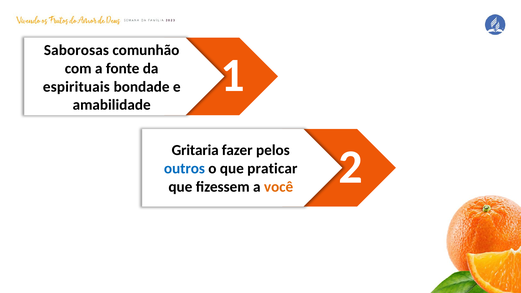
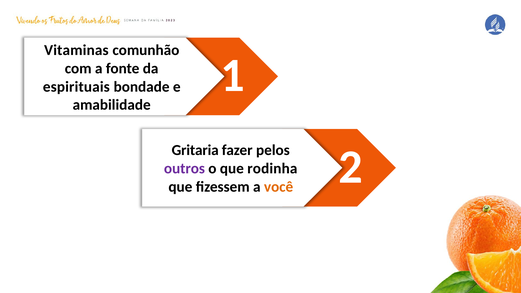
Saborosas: Saborosas -> Vitaminas
outros colour: blue -> purple
praticar: praticar -> rodinha
